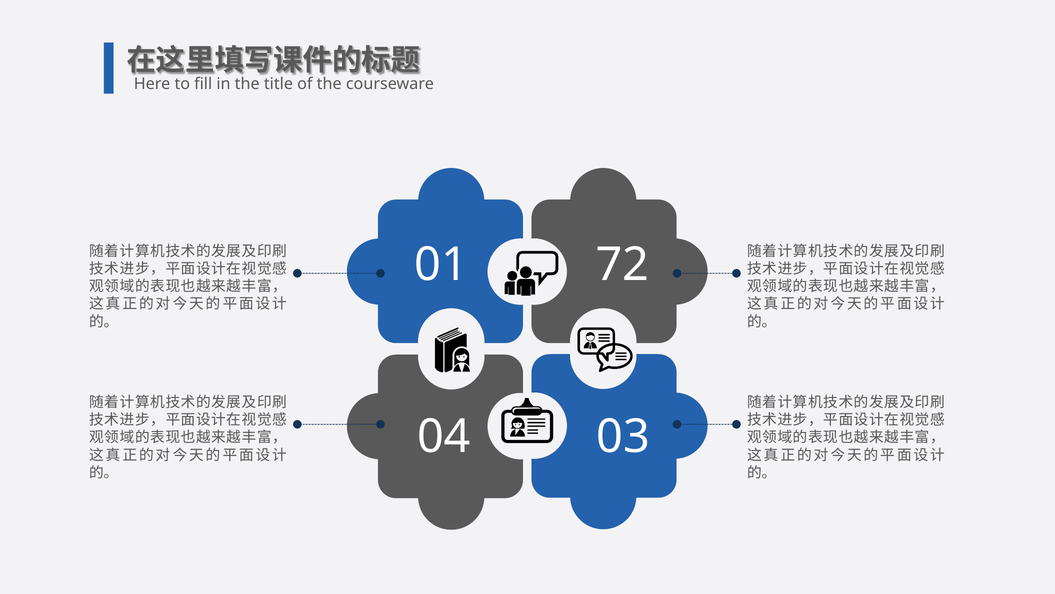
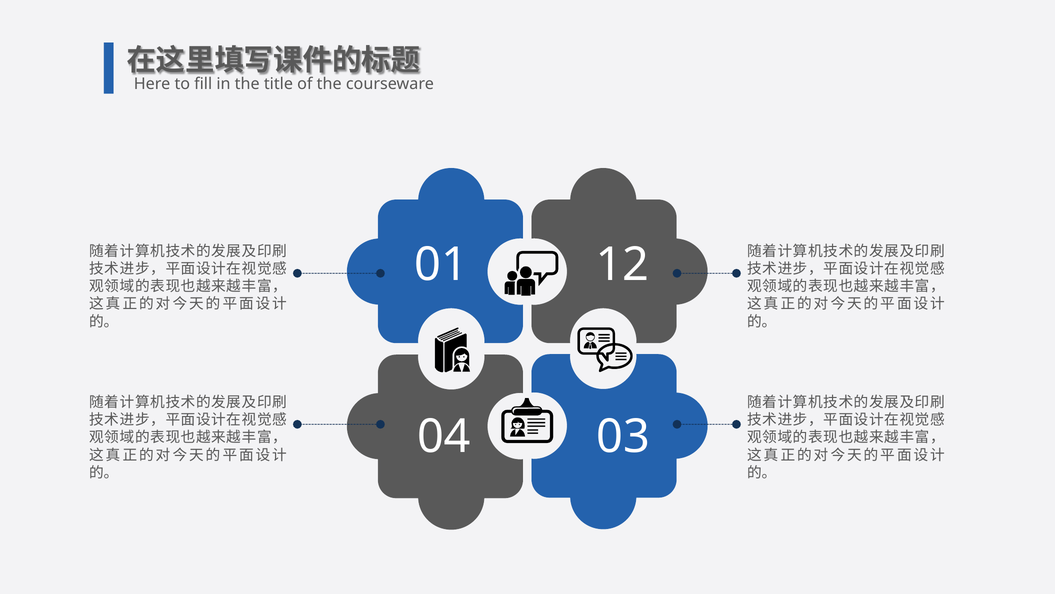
72: 72 -> 12
